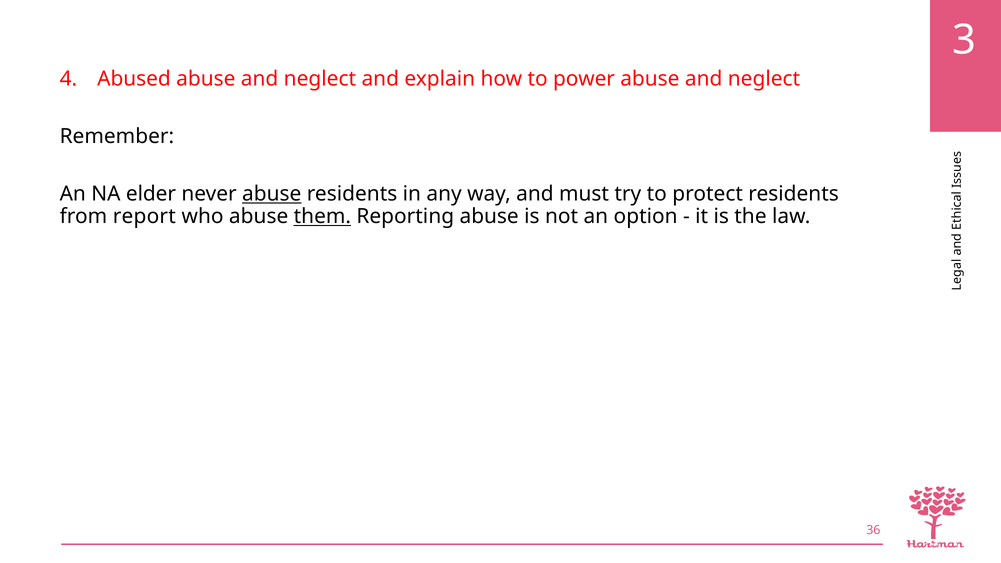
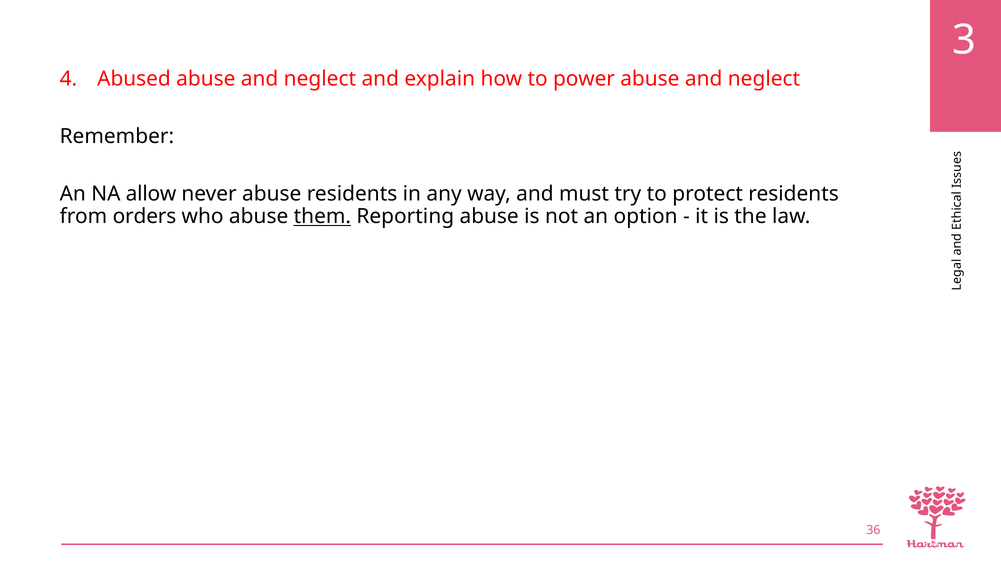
elder: elder -> allow
abuse at (272, 194) underline: present -> none
report: report -> orders
